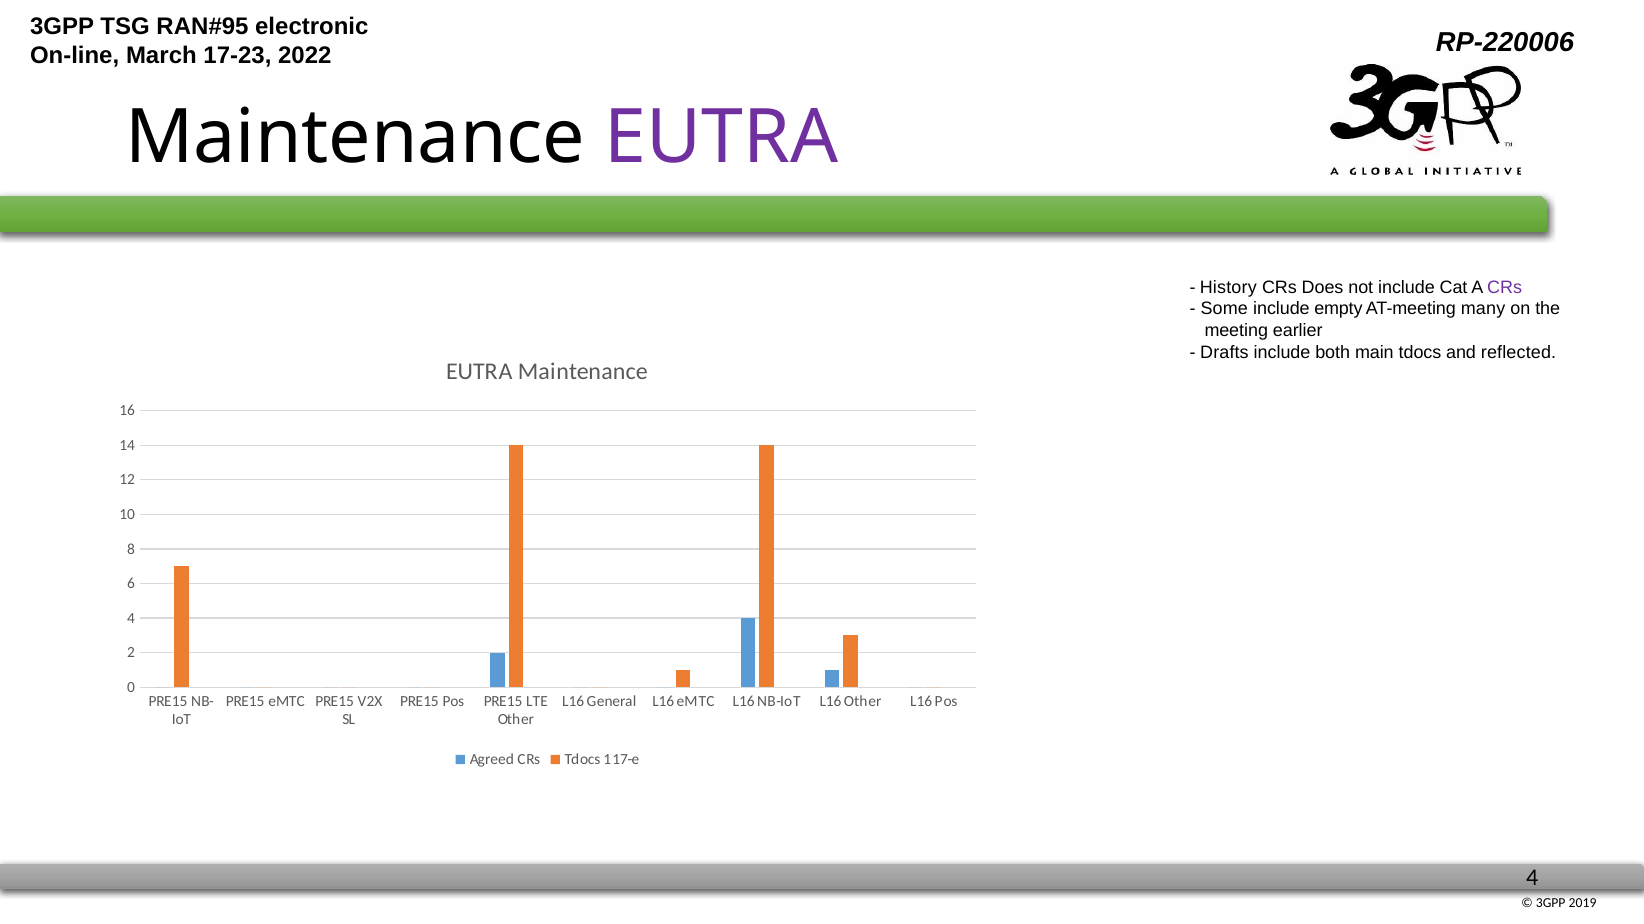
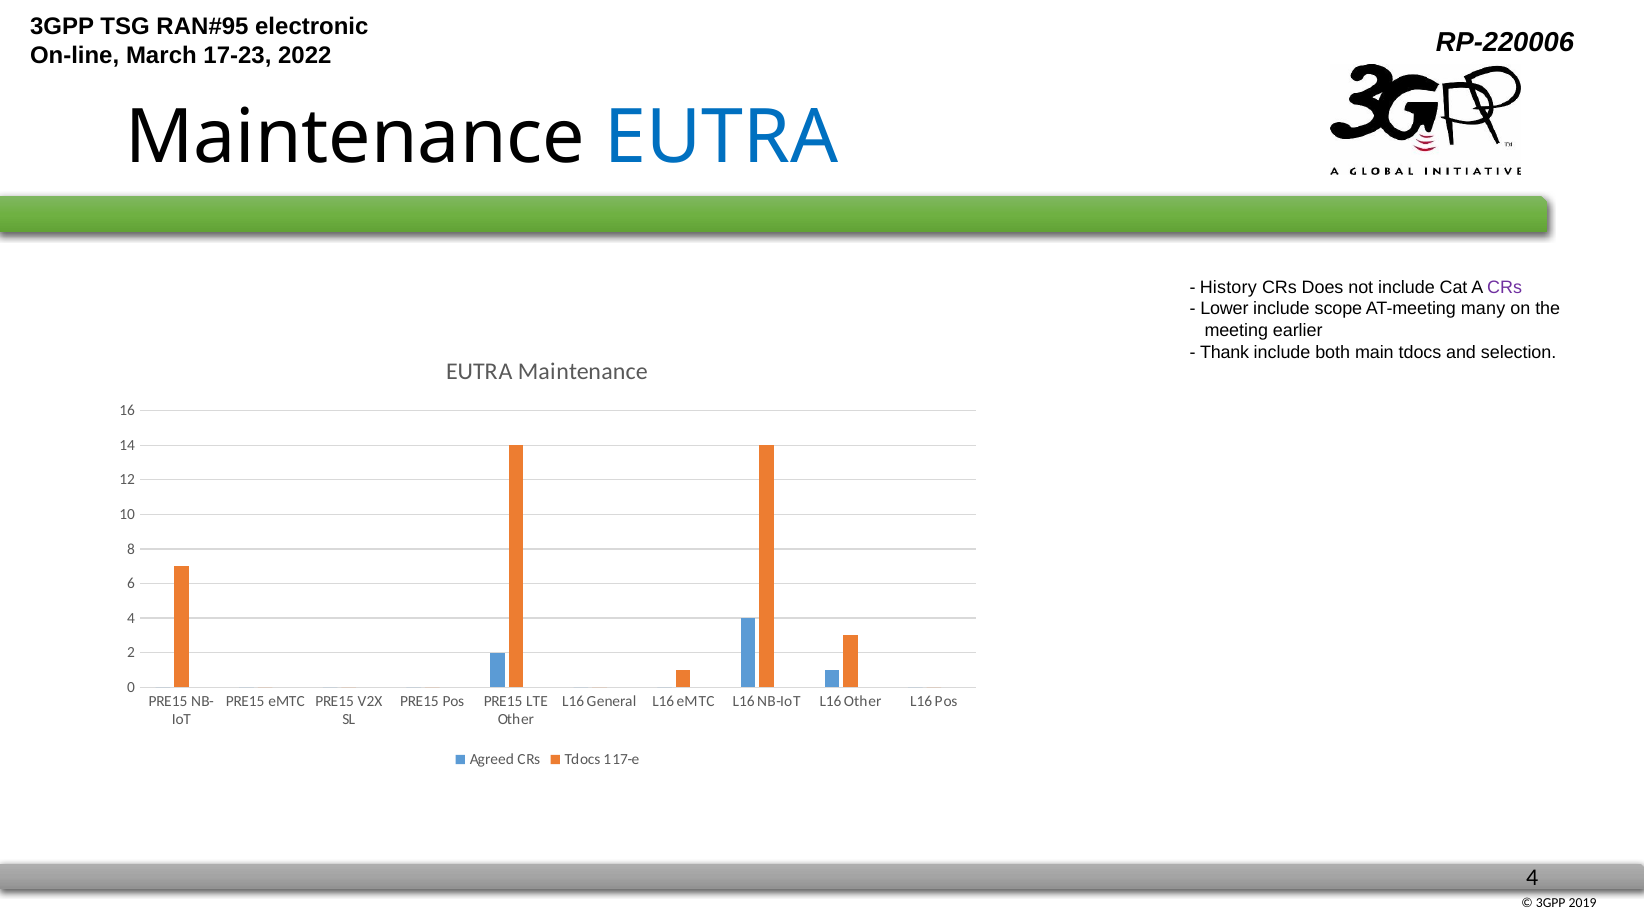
EUTRA at (722, 138) colour: purple -> blue
Some: Some -> Lower
empty: empty -> scope
Drafts: Drafts -> Thank
reflected: reflected -> selection
